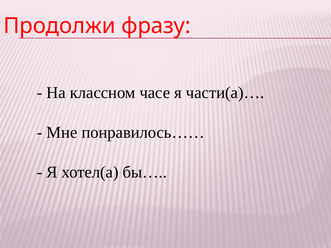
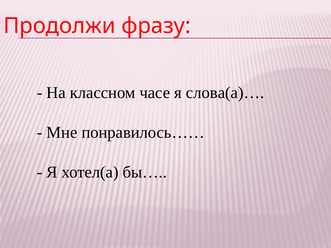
части(а)…: части(а)… -> слова(а)…
